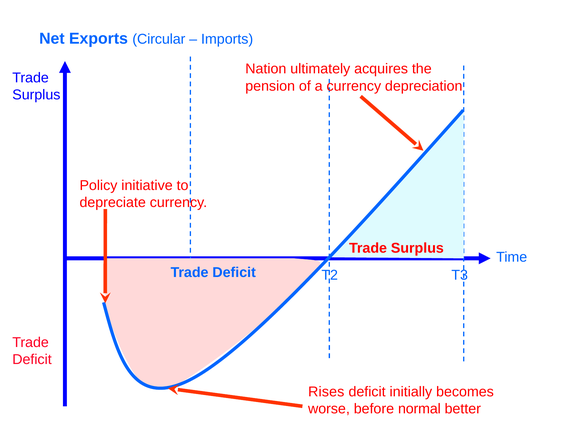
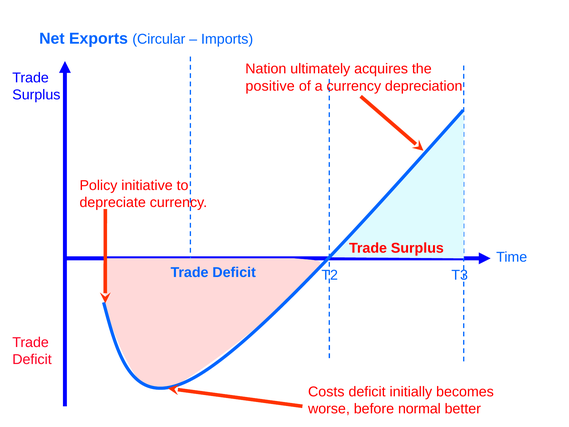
pension: pension -> positive
Rises: Rises -> Costs
